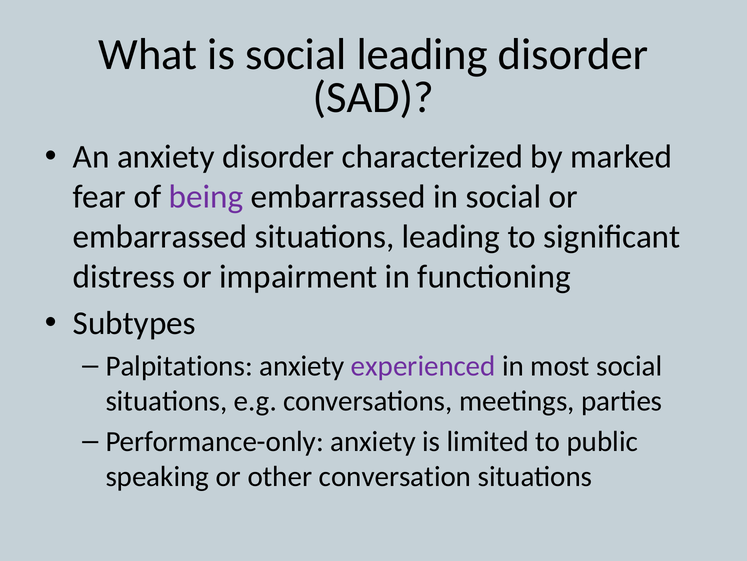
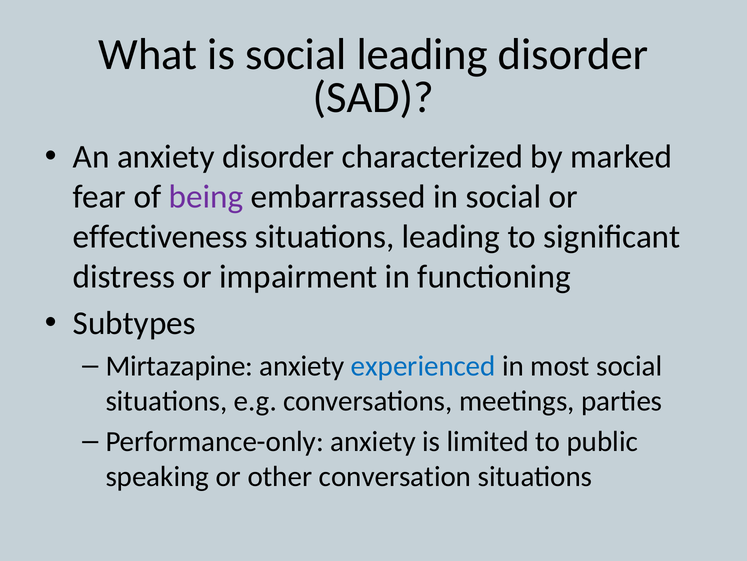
embarrassed at (160, 236): embarrassed -> effectiveness
Palpitations: Palpitations -> Mirtazapine
experienced colour: purple -> blue
